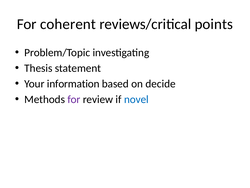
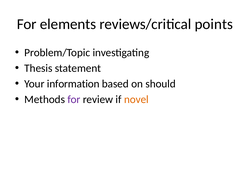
coherent: coherent -> elements
decide: decide -> should
novel colour: blue -> orange
